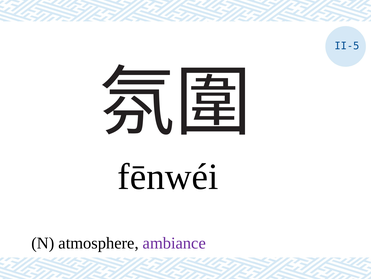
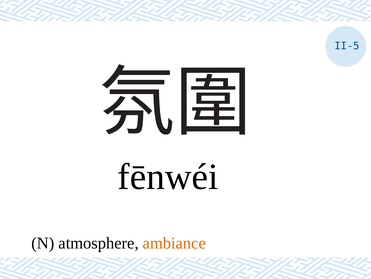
ambiance colour: purple -> orange
